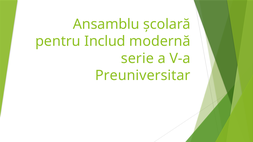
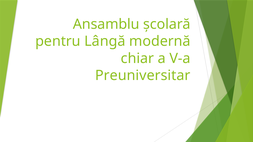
Includ: Includ -> Lângă
serie: serie -> chiar
